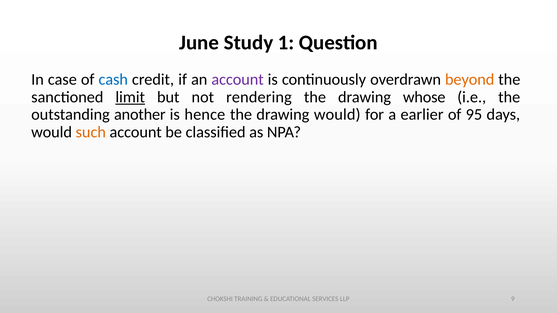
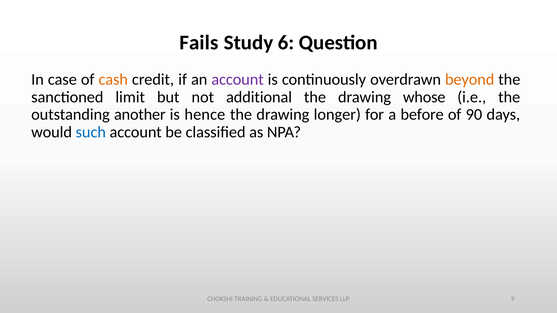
June: June -> Fails
1: 1 -> 6
cash colour: blue -> orange
limit underline: present -> none
rendering: rendering -> additional
drawing would: would -> longer
earlier: earlier -> before
95: 95 -> 90
such colour: orange -> blue
